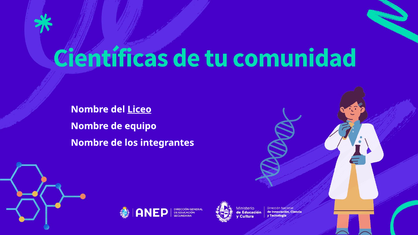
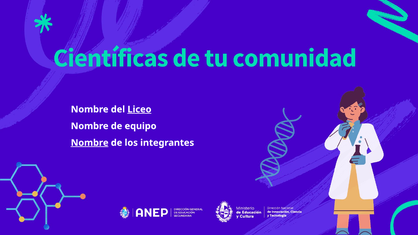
Nombre at (90, 143) underline: none -> present
